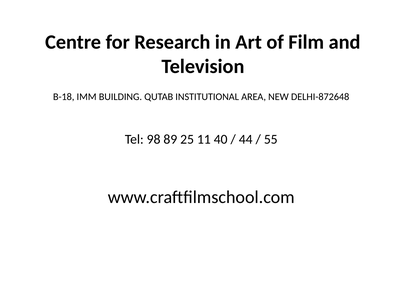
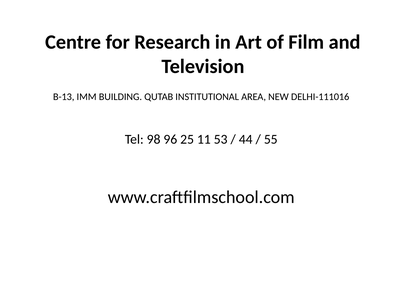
B-18: B-18 -> B-13
DELHI-872648: DELHI-872648 -> DELHI-111016
89: 89 -> 96
40: 40 -> 53
